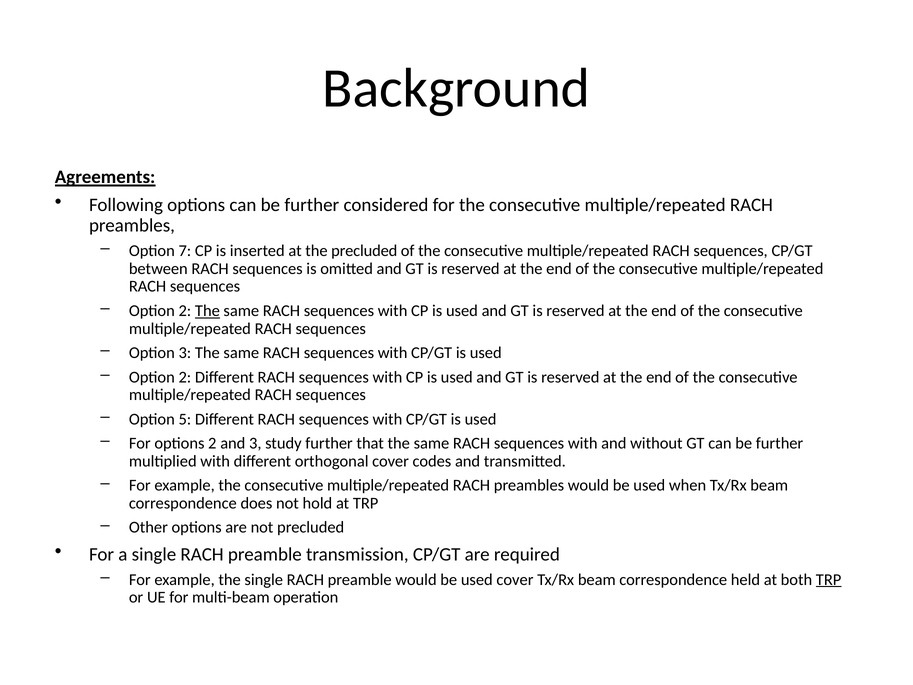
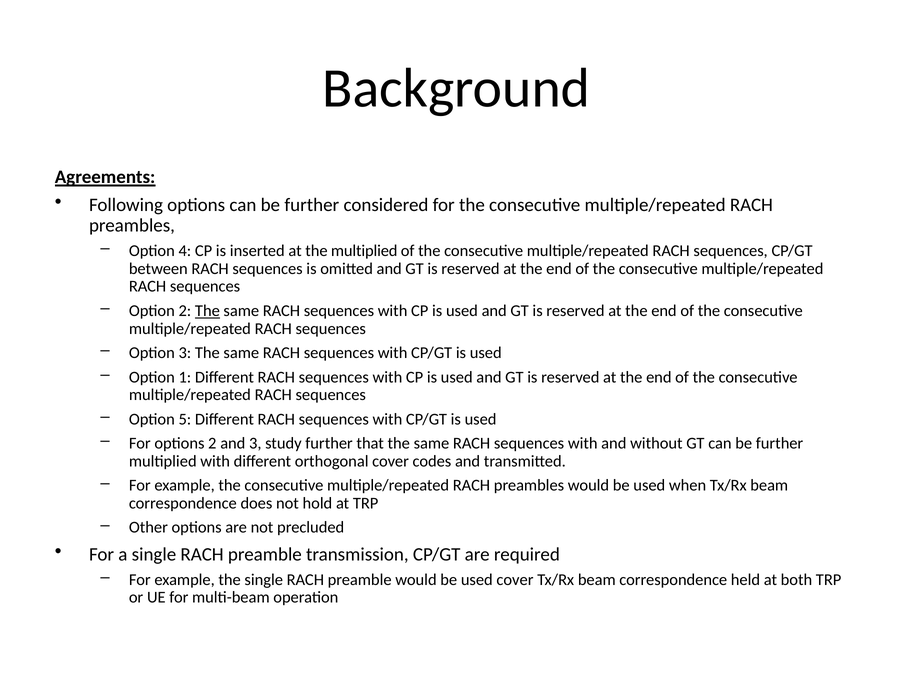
7: 7 -> 4
the precluded: precluded -> multiplied
2 at (185, 377): 2 -> 1
TRP at (829, 579) underline: present -> none
